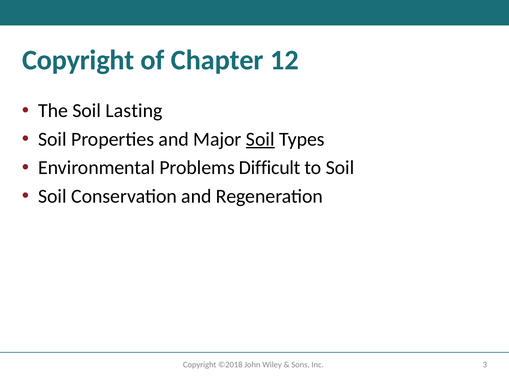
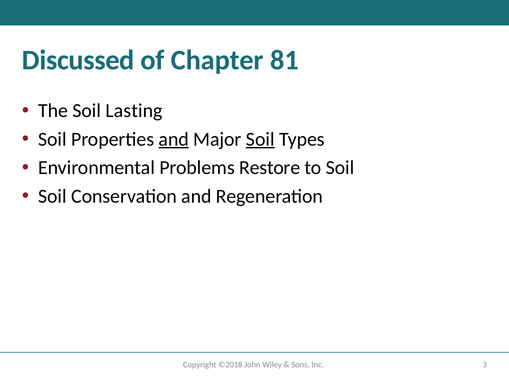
Copyright at (78, 60): Copyright -> Discussed
12: 12 -> 81
and at (174, 139) underline: none -> present
Difficult: Difficult -> Restore
